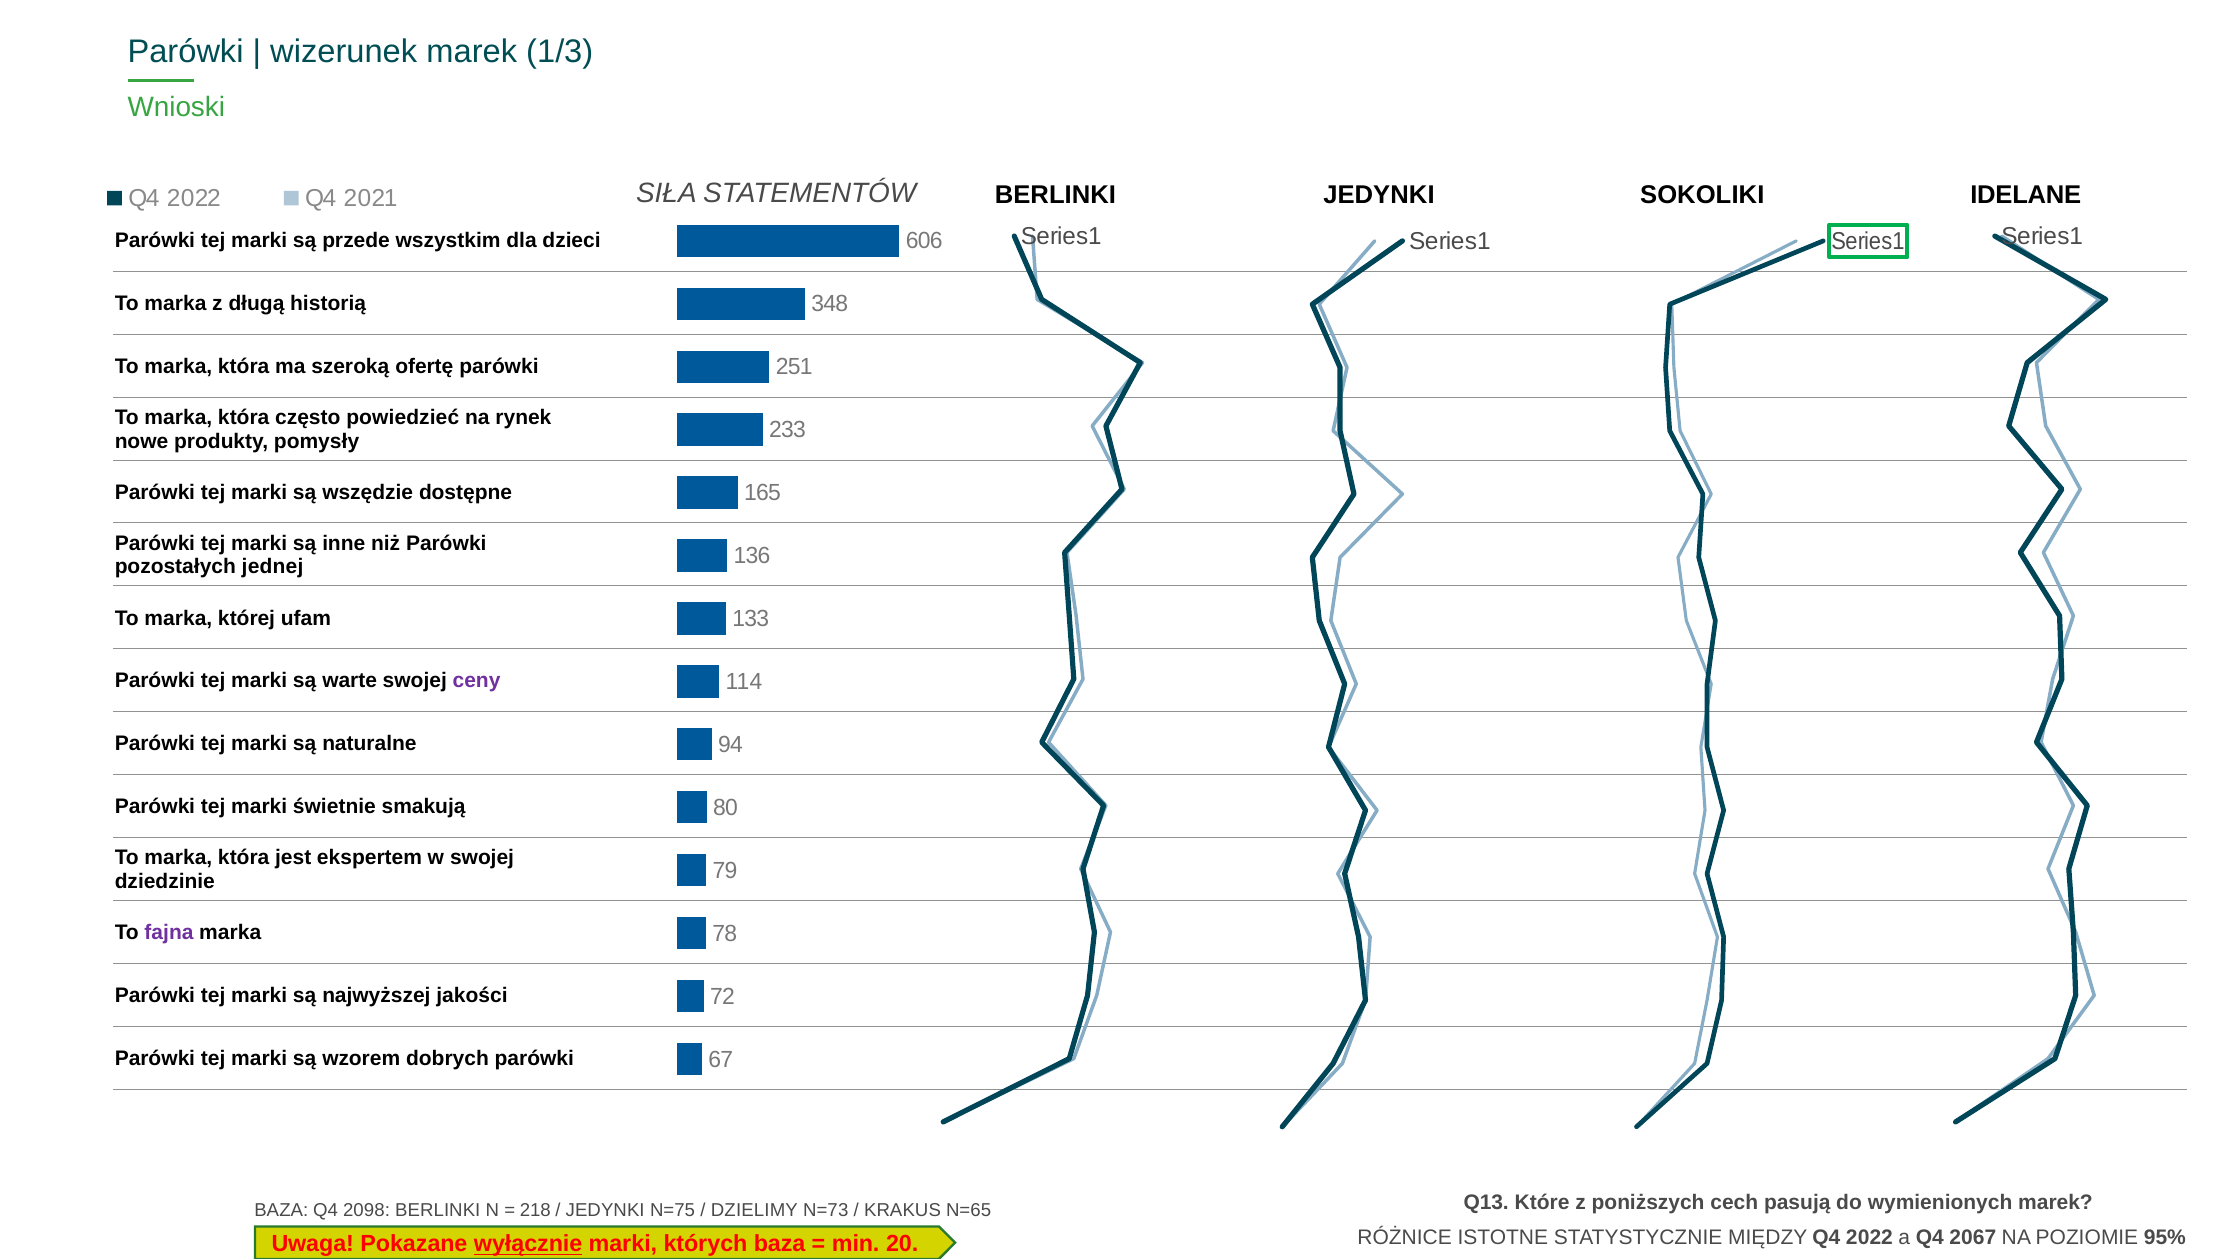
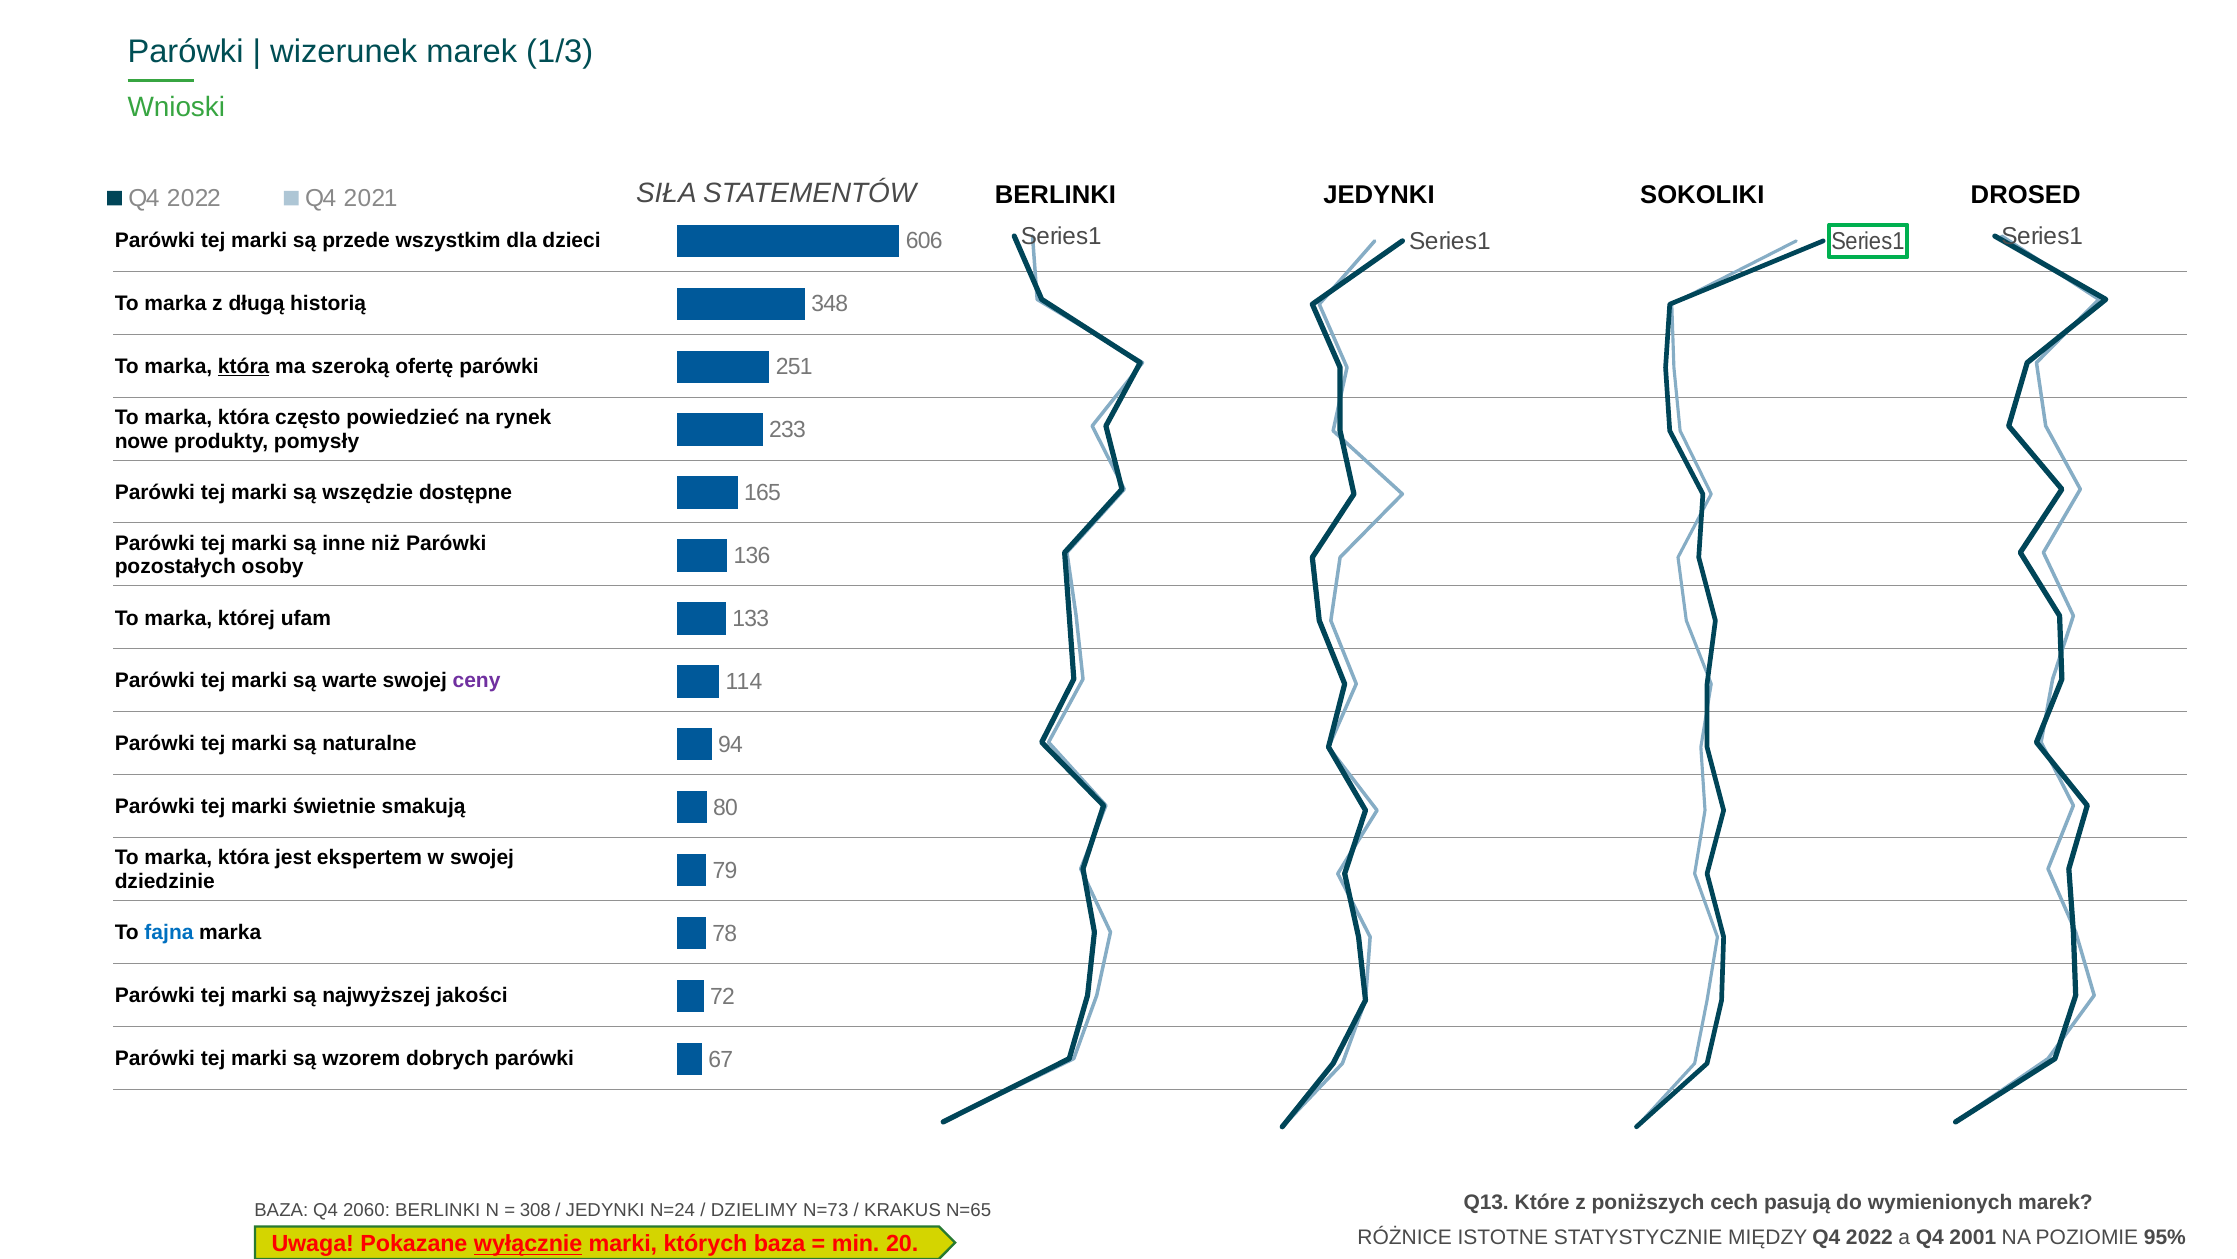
IDELANE: IDELANE -> DROSED
która at (244, 366) underline: none -> present
jednej: jednej -> osoby
fajna colour: purple -> blue
2098: 2098 -> 2060
218: 218 -> 308
N=75: N=75 -> N=24
2067: 2067 -> 2001
